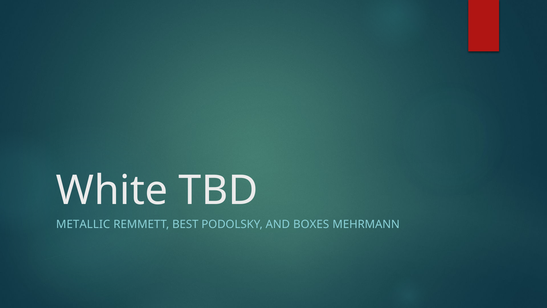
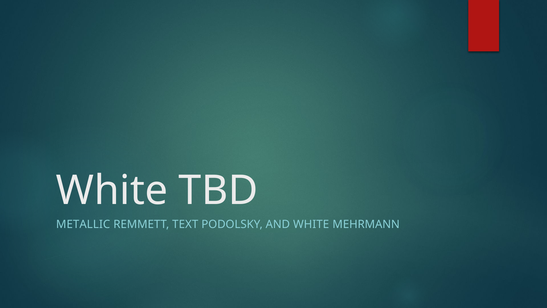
BEST: BEST -> TEXT
AND BOXES: BOXES -> WHITE
